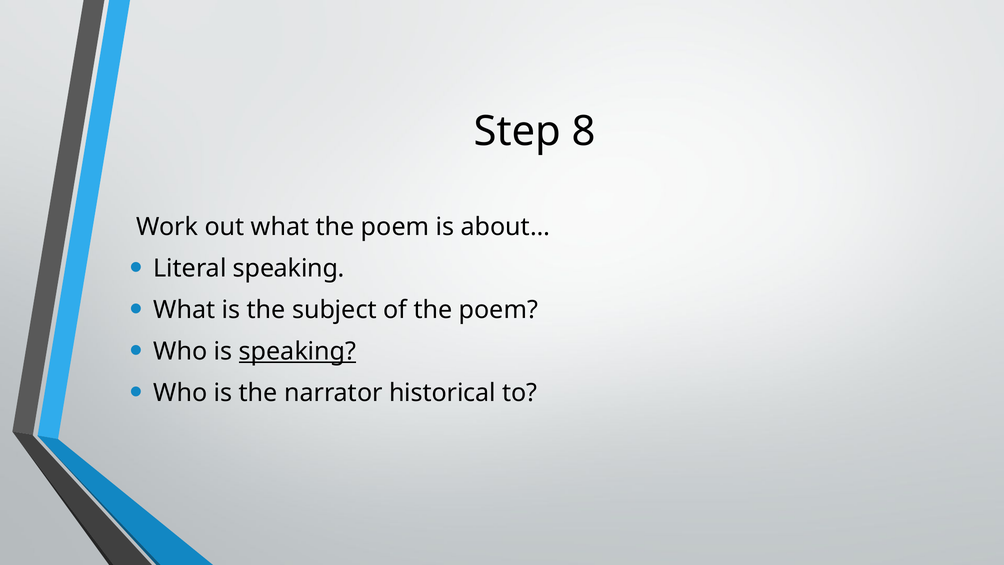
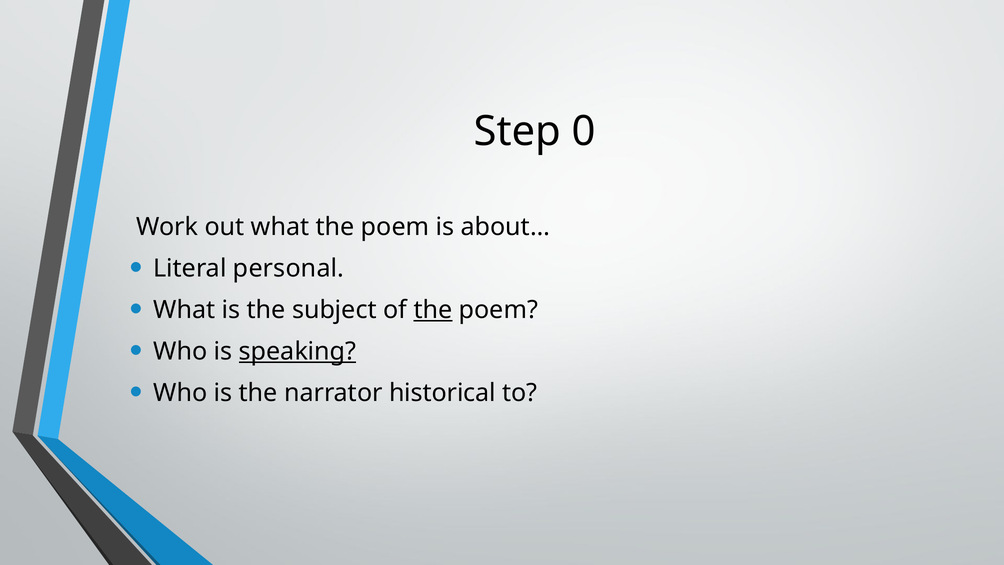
8: 8 -> 0
Literal speaking: speaking -> personal
the at (433, 310) underline: none -> present
